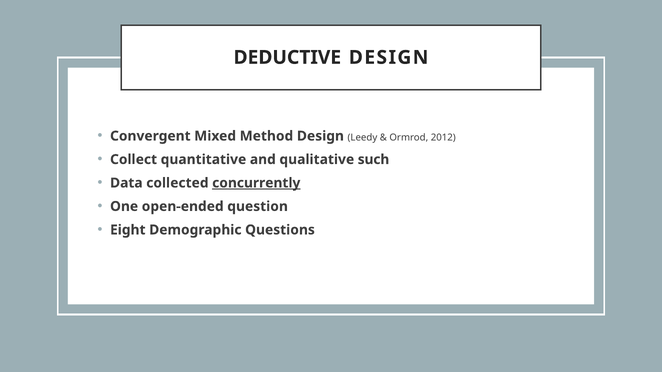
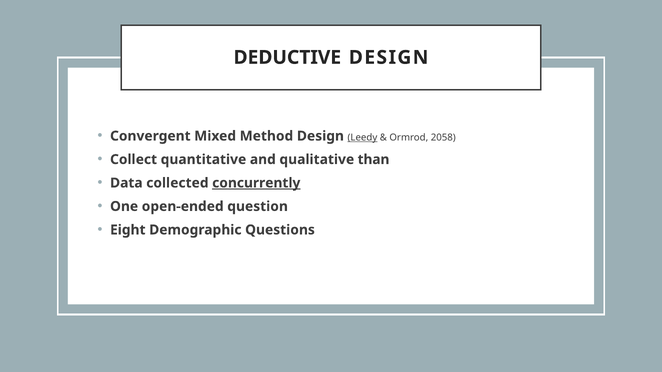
Leedy underline: none -> present
2012: 2012 -> 2058
such: such -> than
